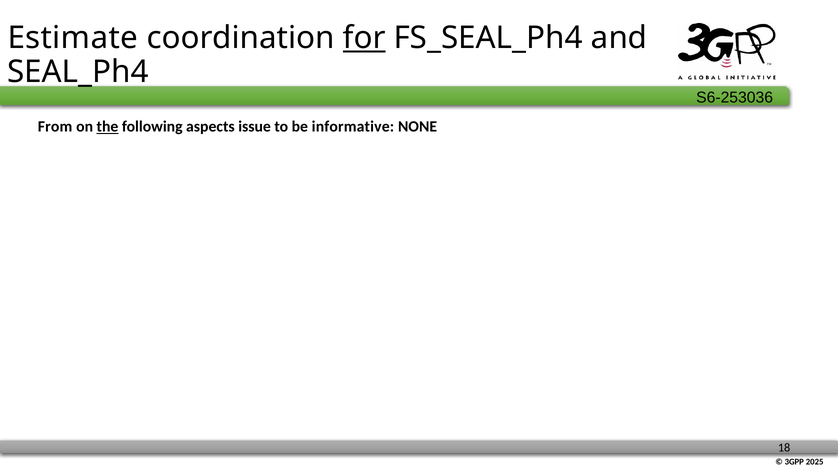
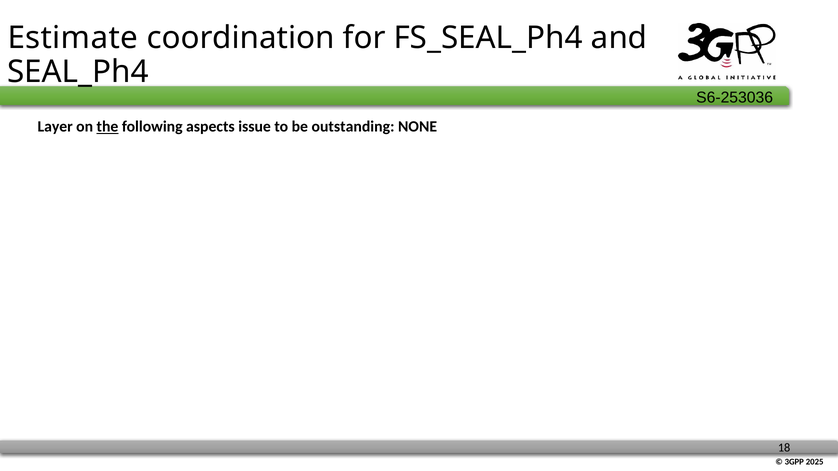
for underline: present -> none
From: From -> Layer
informative: informative -> outstanding
